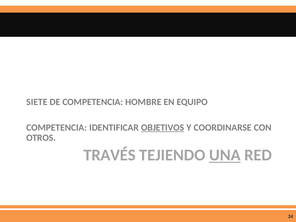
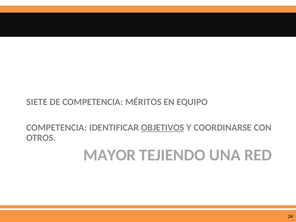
HOMBRE: HOMBRE -> MÉRITOS
TRAVÉS: TRAVÉS -> MAYOR
UNA underline: present -> none
